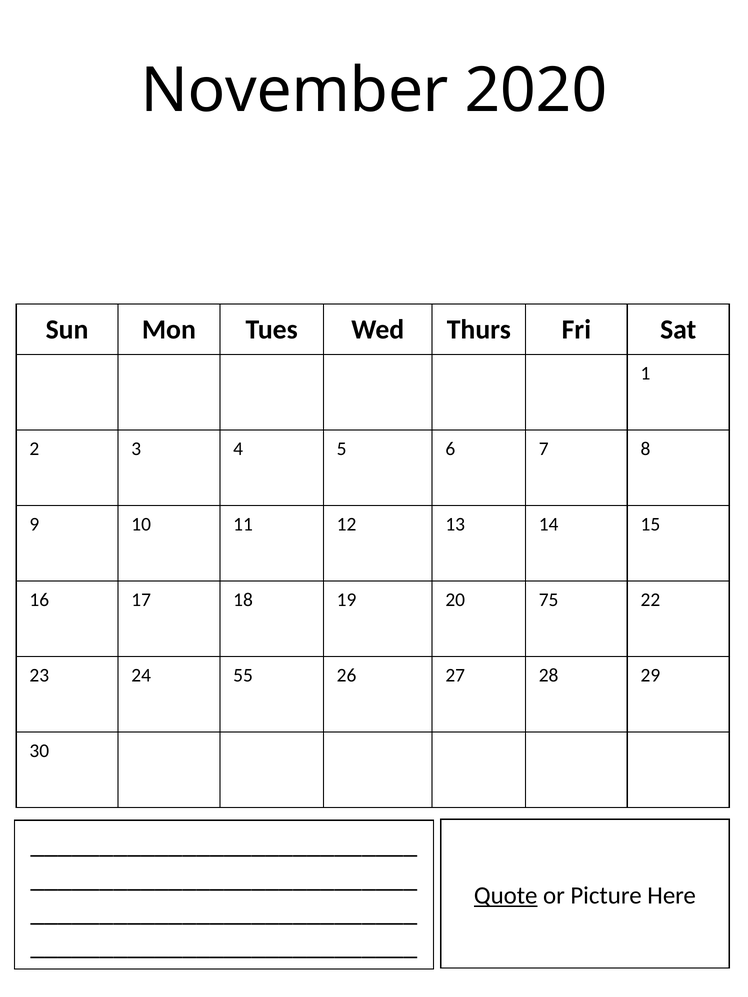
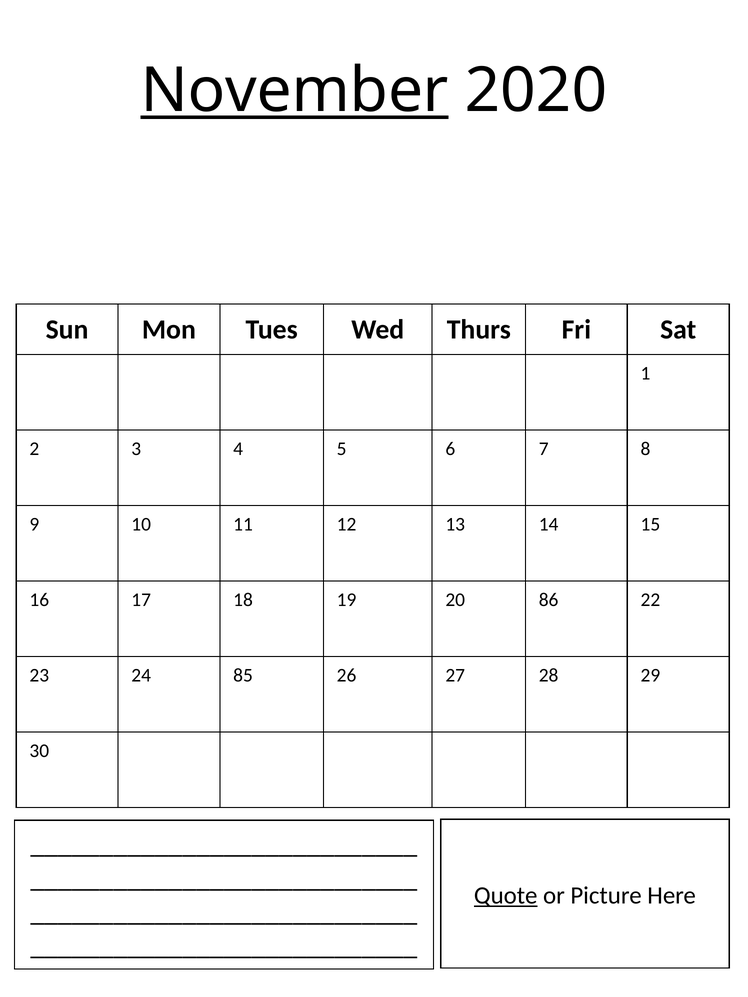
November underline: none -> present
75: 75 -> 86
55: 55 -> 85
